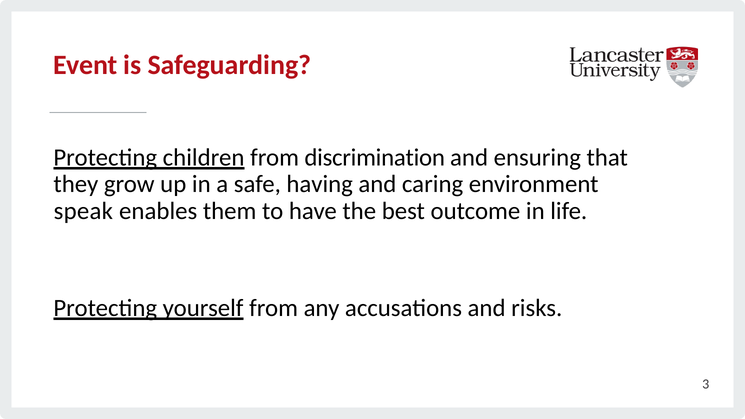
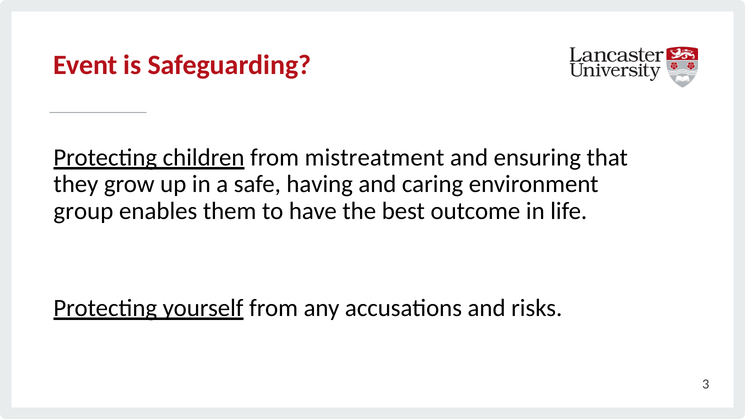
discrimination: discrimination -> mistreatment
speak: speak -> group
